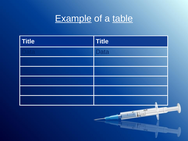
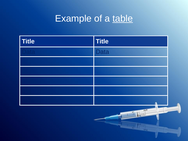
Example underline: present -> none
